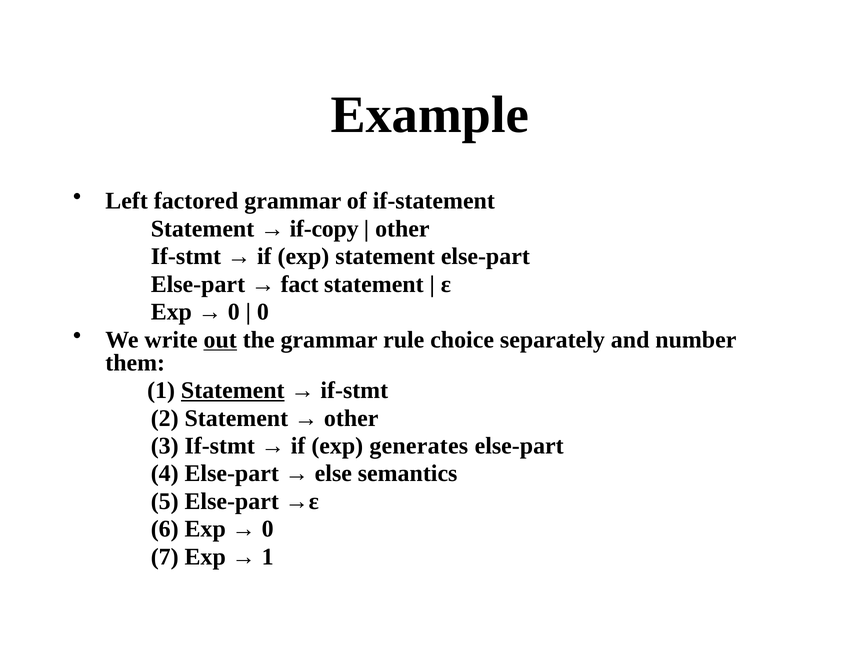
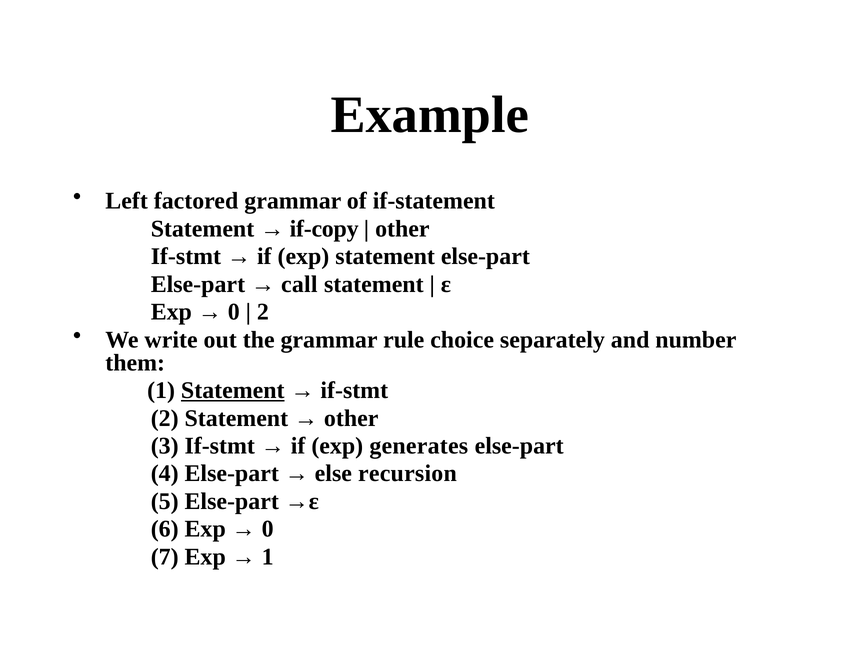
fact: fact -> call
0 at (263, 312): 0 -> 2
out underline: present -> none
semantics: semantics -> recursion
